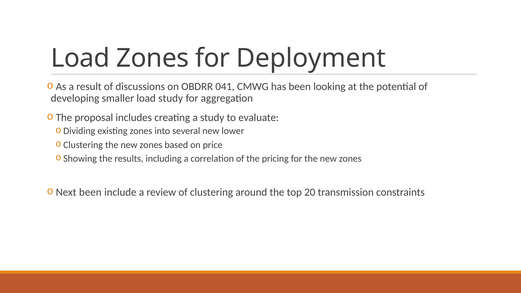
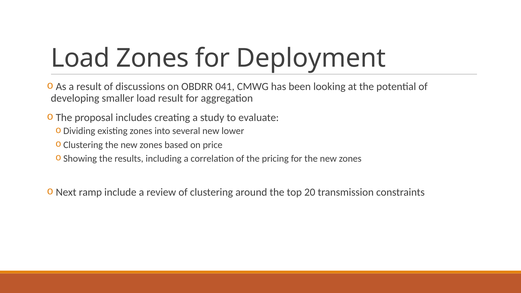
load study: study -> result
Next been: been -> ramp
